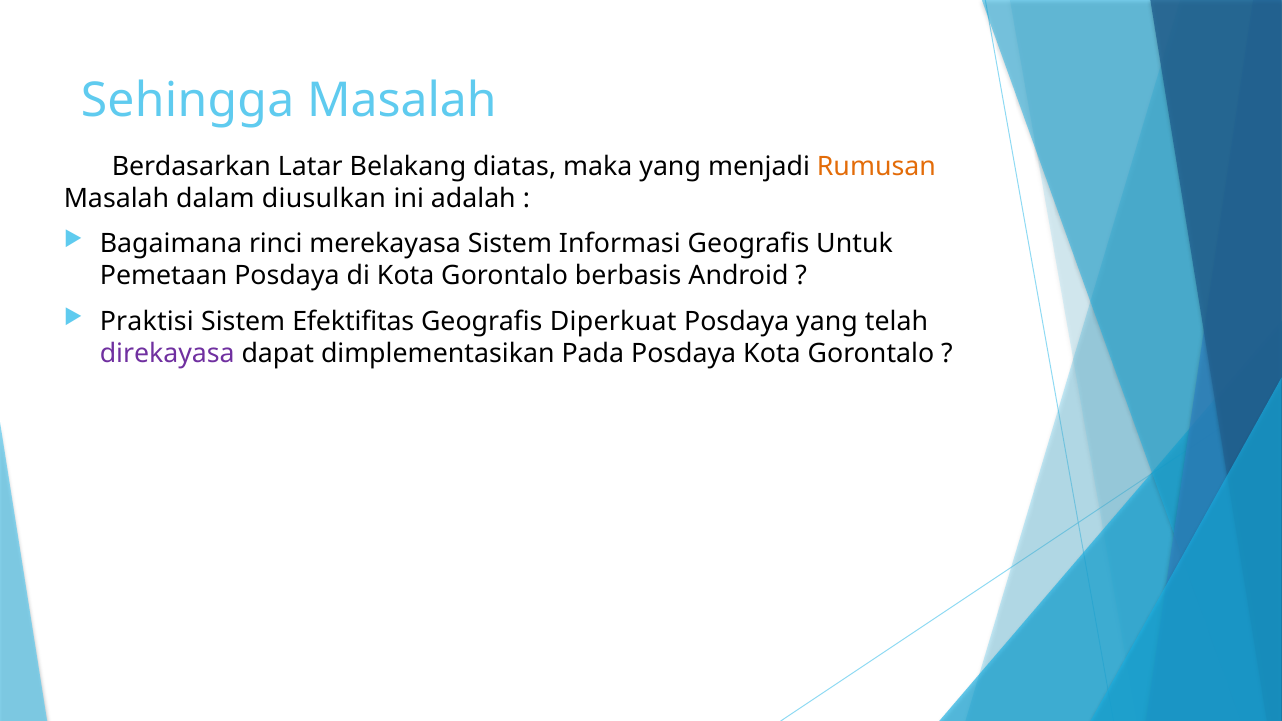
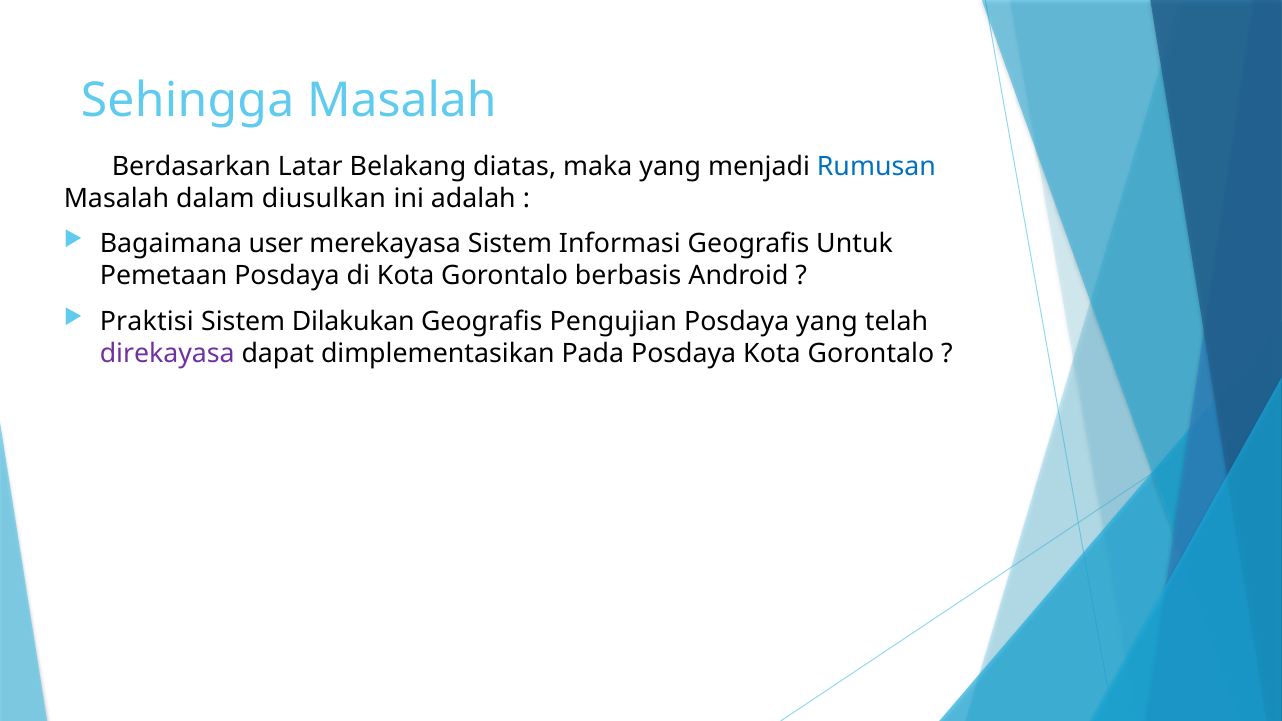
Rumusan colour: orange -> blue
rinci: rinci -> user
Efektifitas: Efektifitas -> Dilakukan
Diperkuat: Diperkuat -> Pengujian
